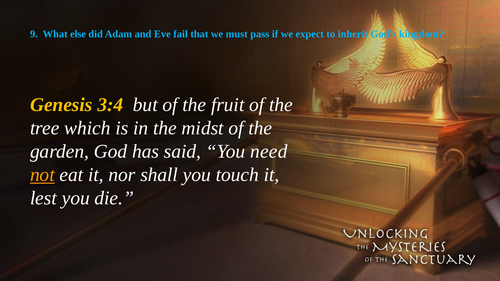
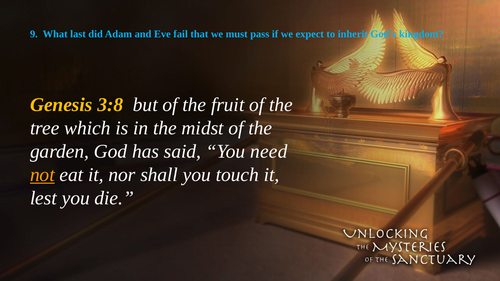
else: else -> last
3:4: 3:4 -> 3:8
